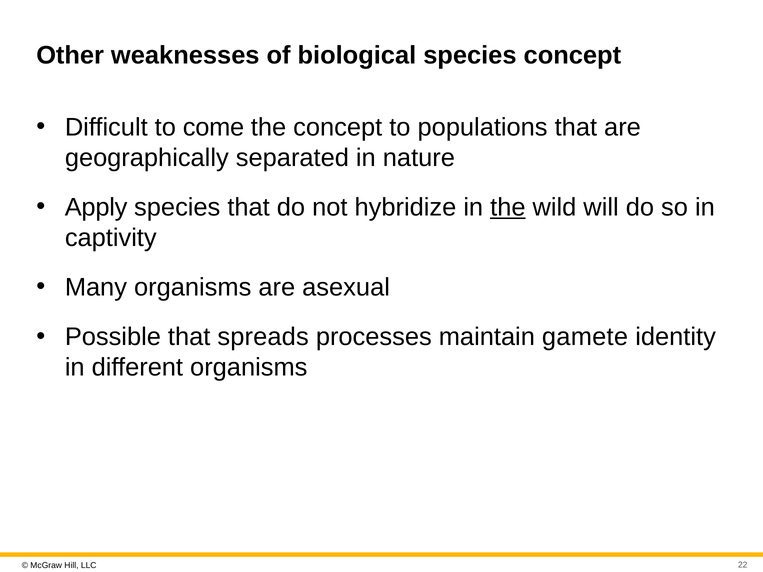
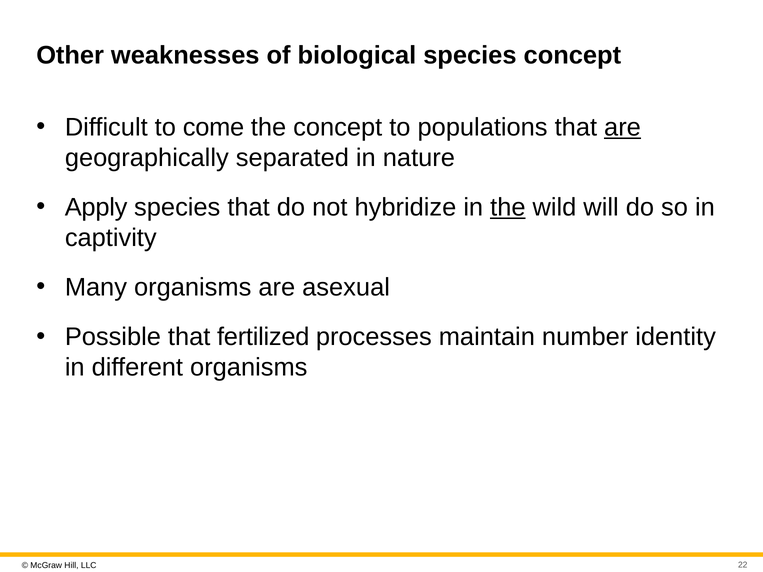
are at (623, 127) underline: none -> present
spreads: spreads -> fertilized
gamete: gamete -> number
